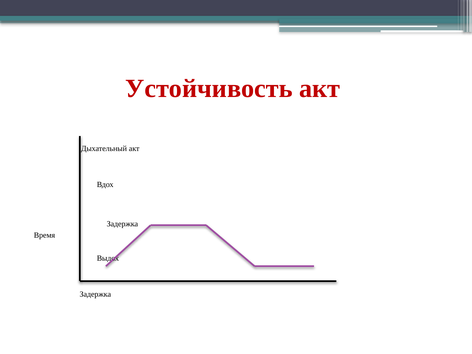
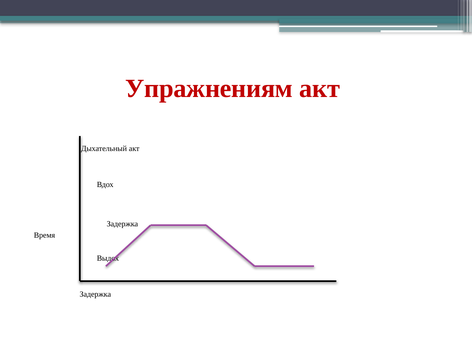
Устойчивость: Устойчивость -> Упражнениям
